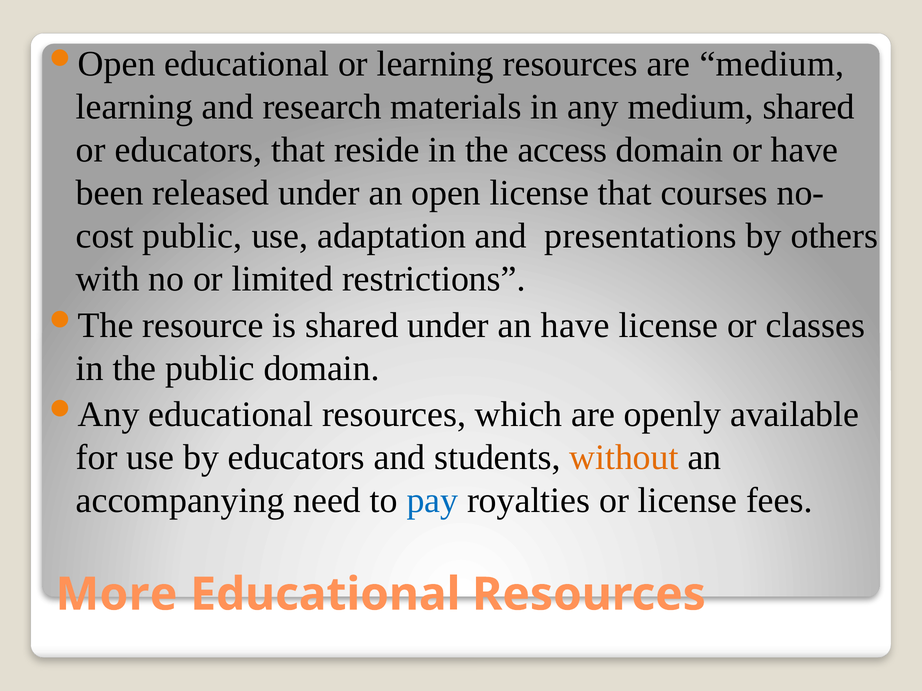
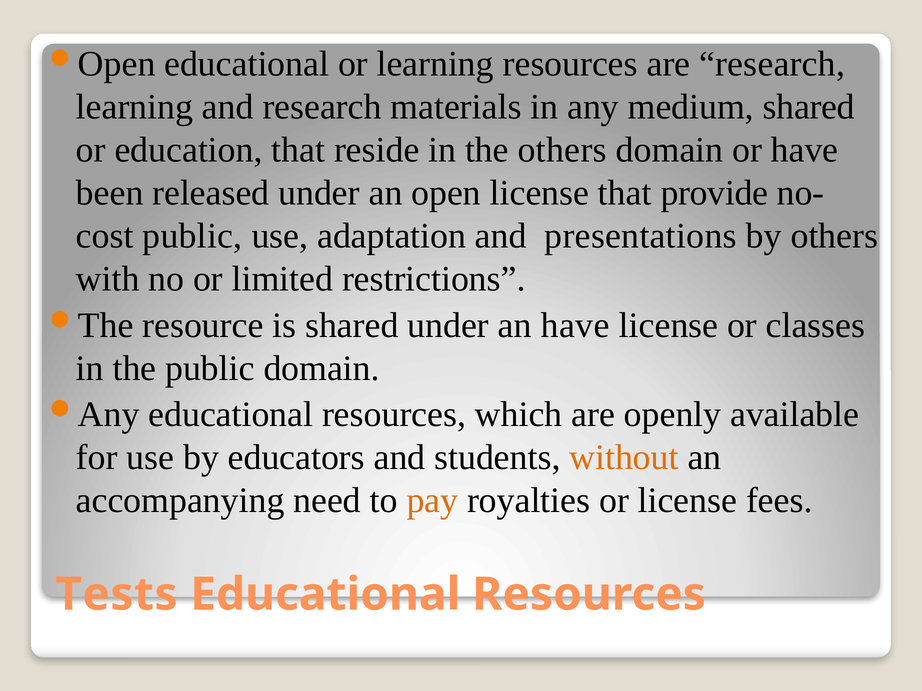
are medium: medium -> research
or educators: educators -> education
the access: access -> others
courses: courses -> provide
pay colour: blue -> orange
More: More -> Tests
